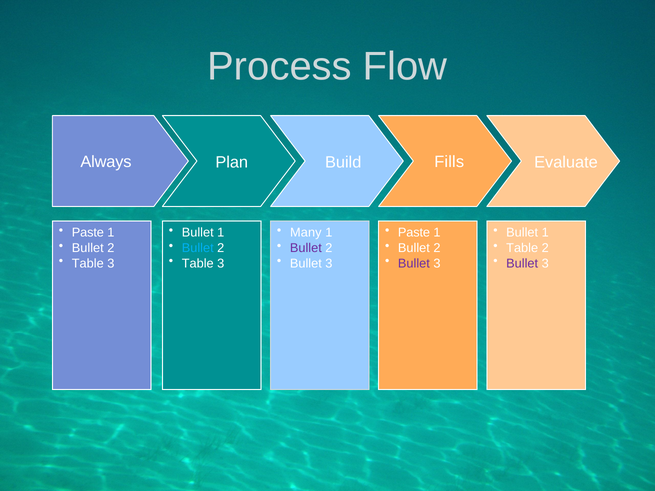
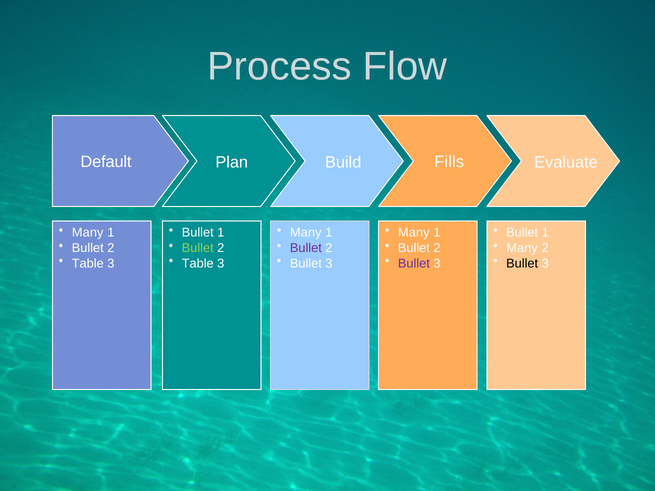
Always: Always -> Default
Paste at (88, 233): Paste -> Many
Paste at (414, 233): Paste -> Many
Bullet at (198, 248) colour: light blue -> light green
Table at (522, 248): Table -> Many
Bullet at (522, 263) colour: purple -> black
